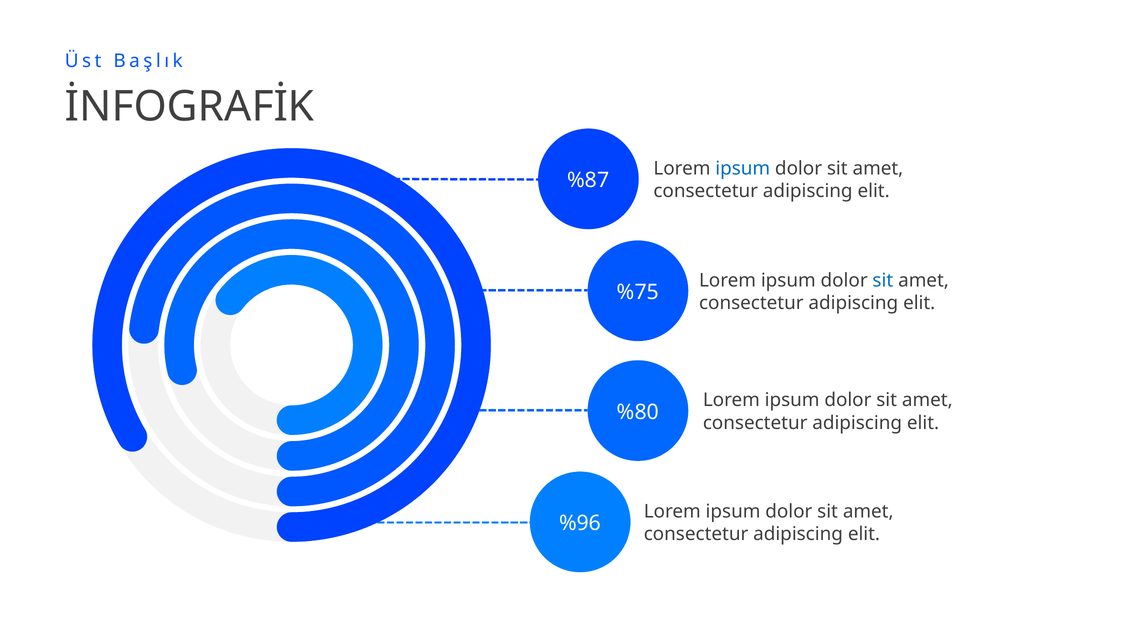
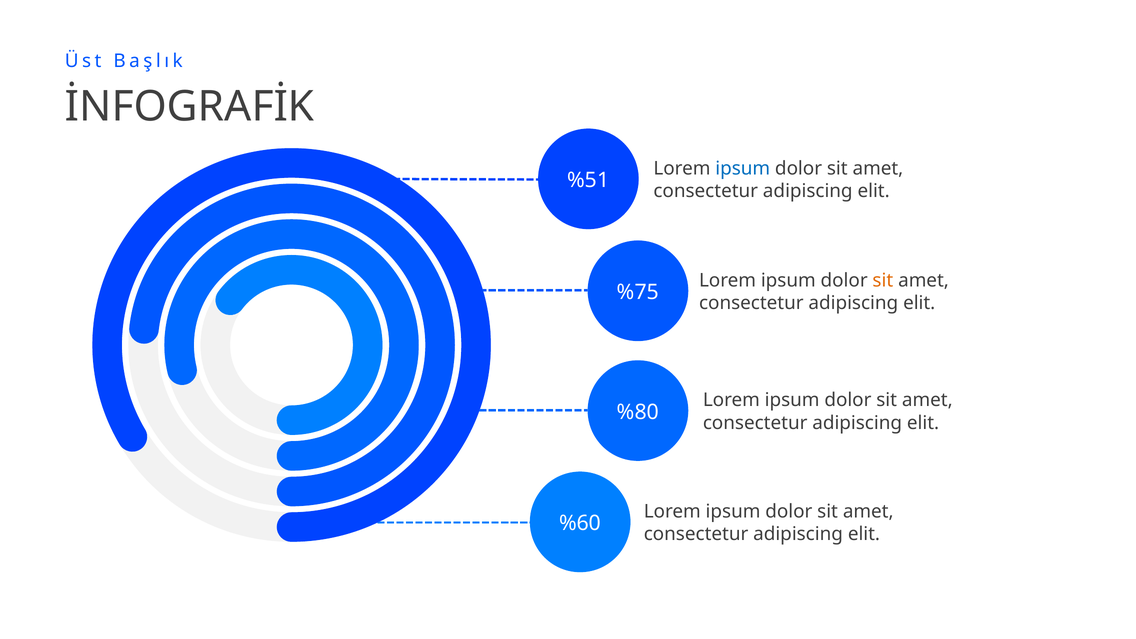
%87: %87 -> %51
sit at (883, 280) colour: blue -> orange
%96: %96 -> %60
